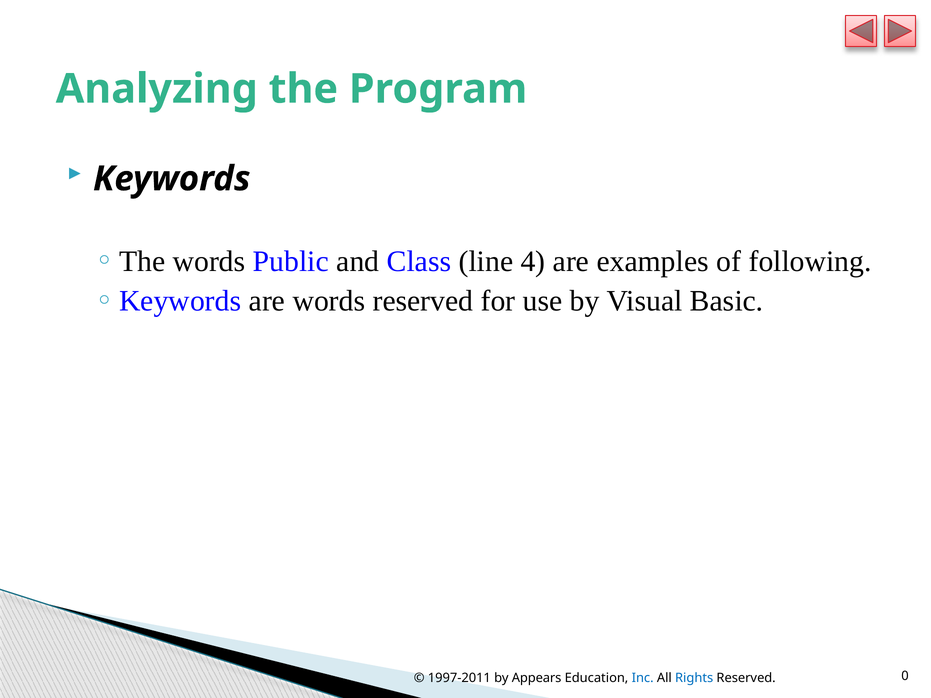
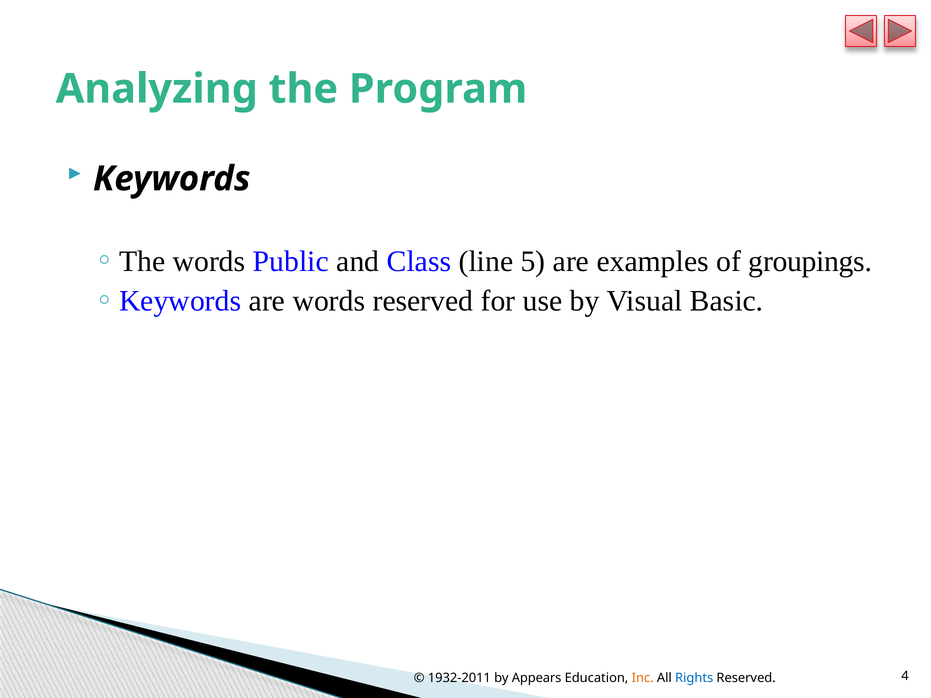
4: 4 -> 5
following: following -> groupings
1997-2011: 1997-2011 -> 1932-2011
Inc colour: blue -> orange
0: 0 -> 4
